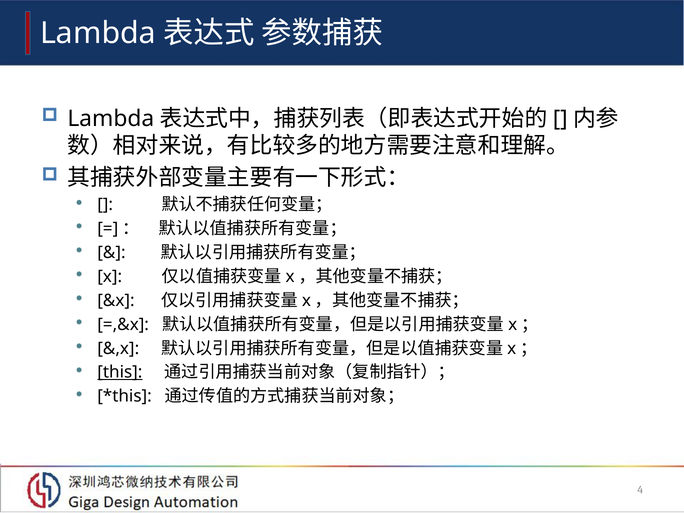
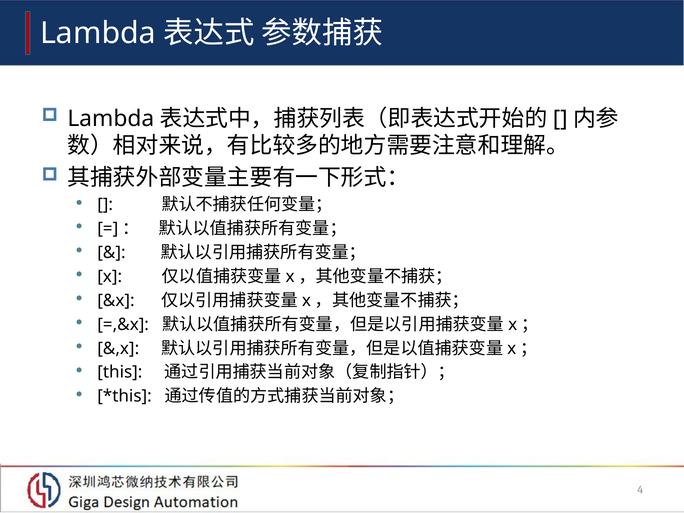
this underline: present -> none
